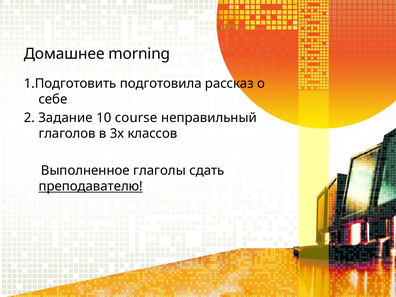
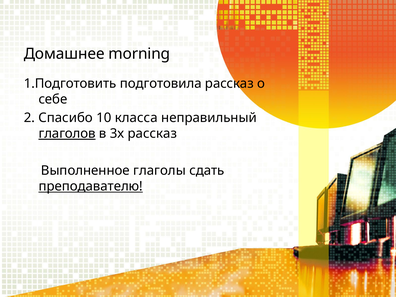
Задание: Задание -> Спасибо
course: course -> класса
глаголов underline: none -> present
3х классов: классов -> рассказ
